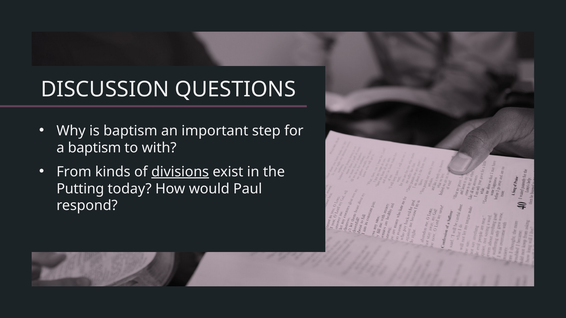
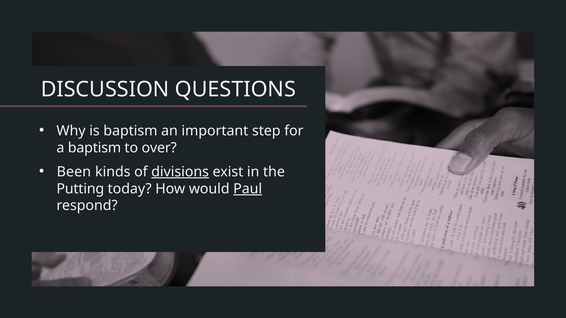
with: with -> over
From: From -> Been
Paul underline: none -> present
